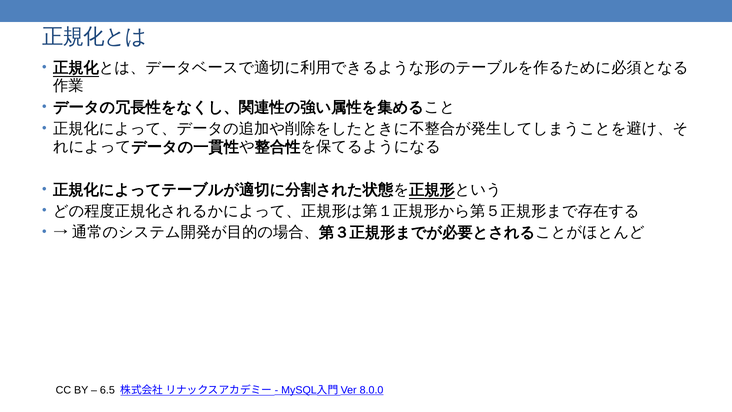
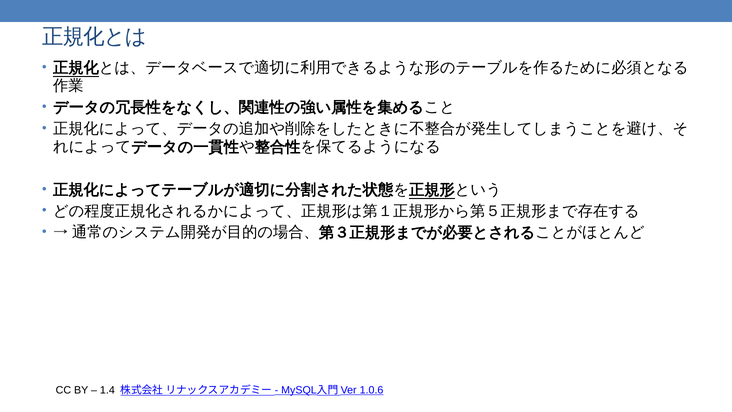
6.5: 6.5 -> 1.4
8.0.0: 8.0.0 -> 1.0.6
